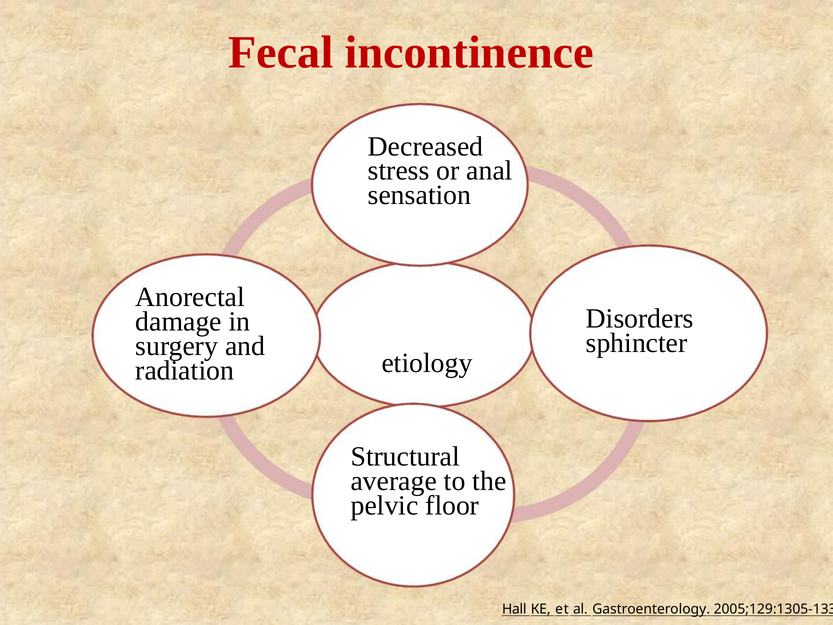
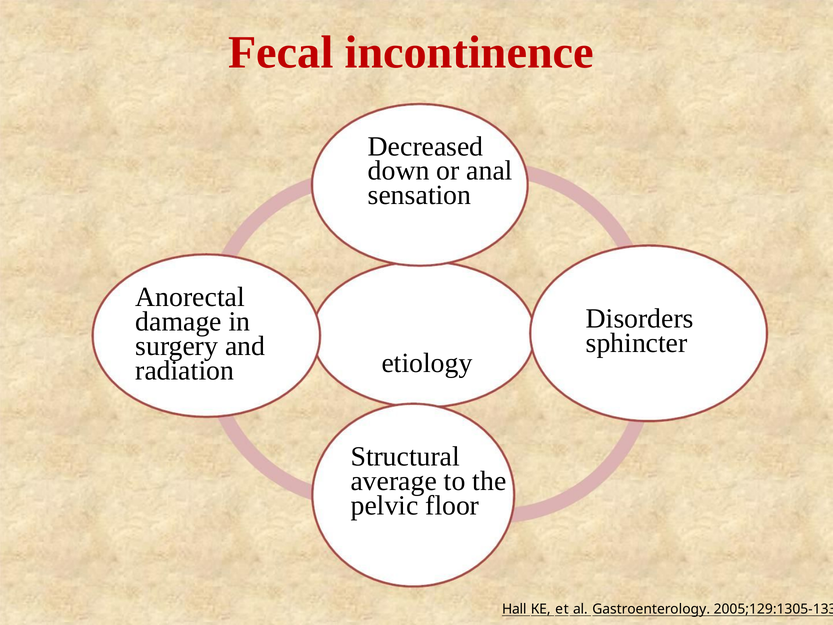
stress: stress -> down
